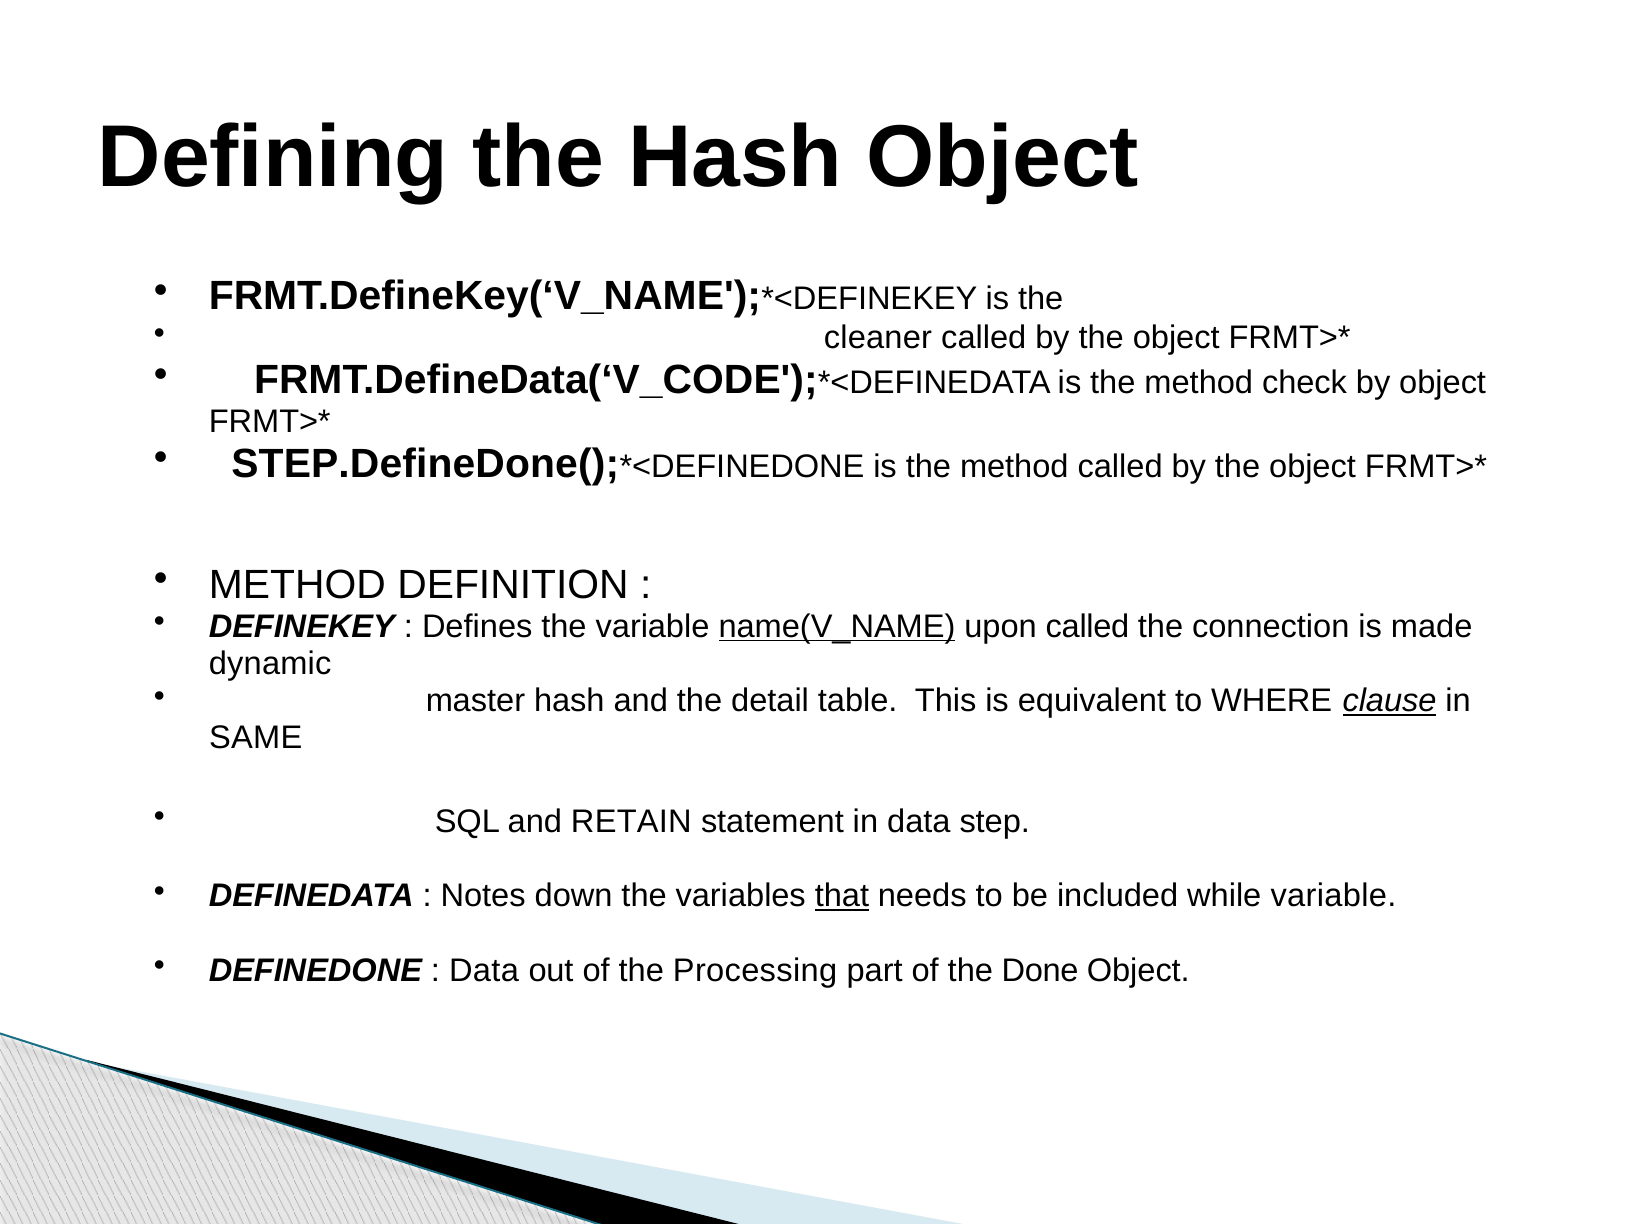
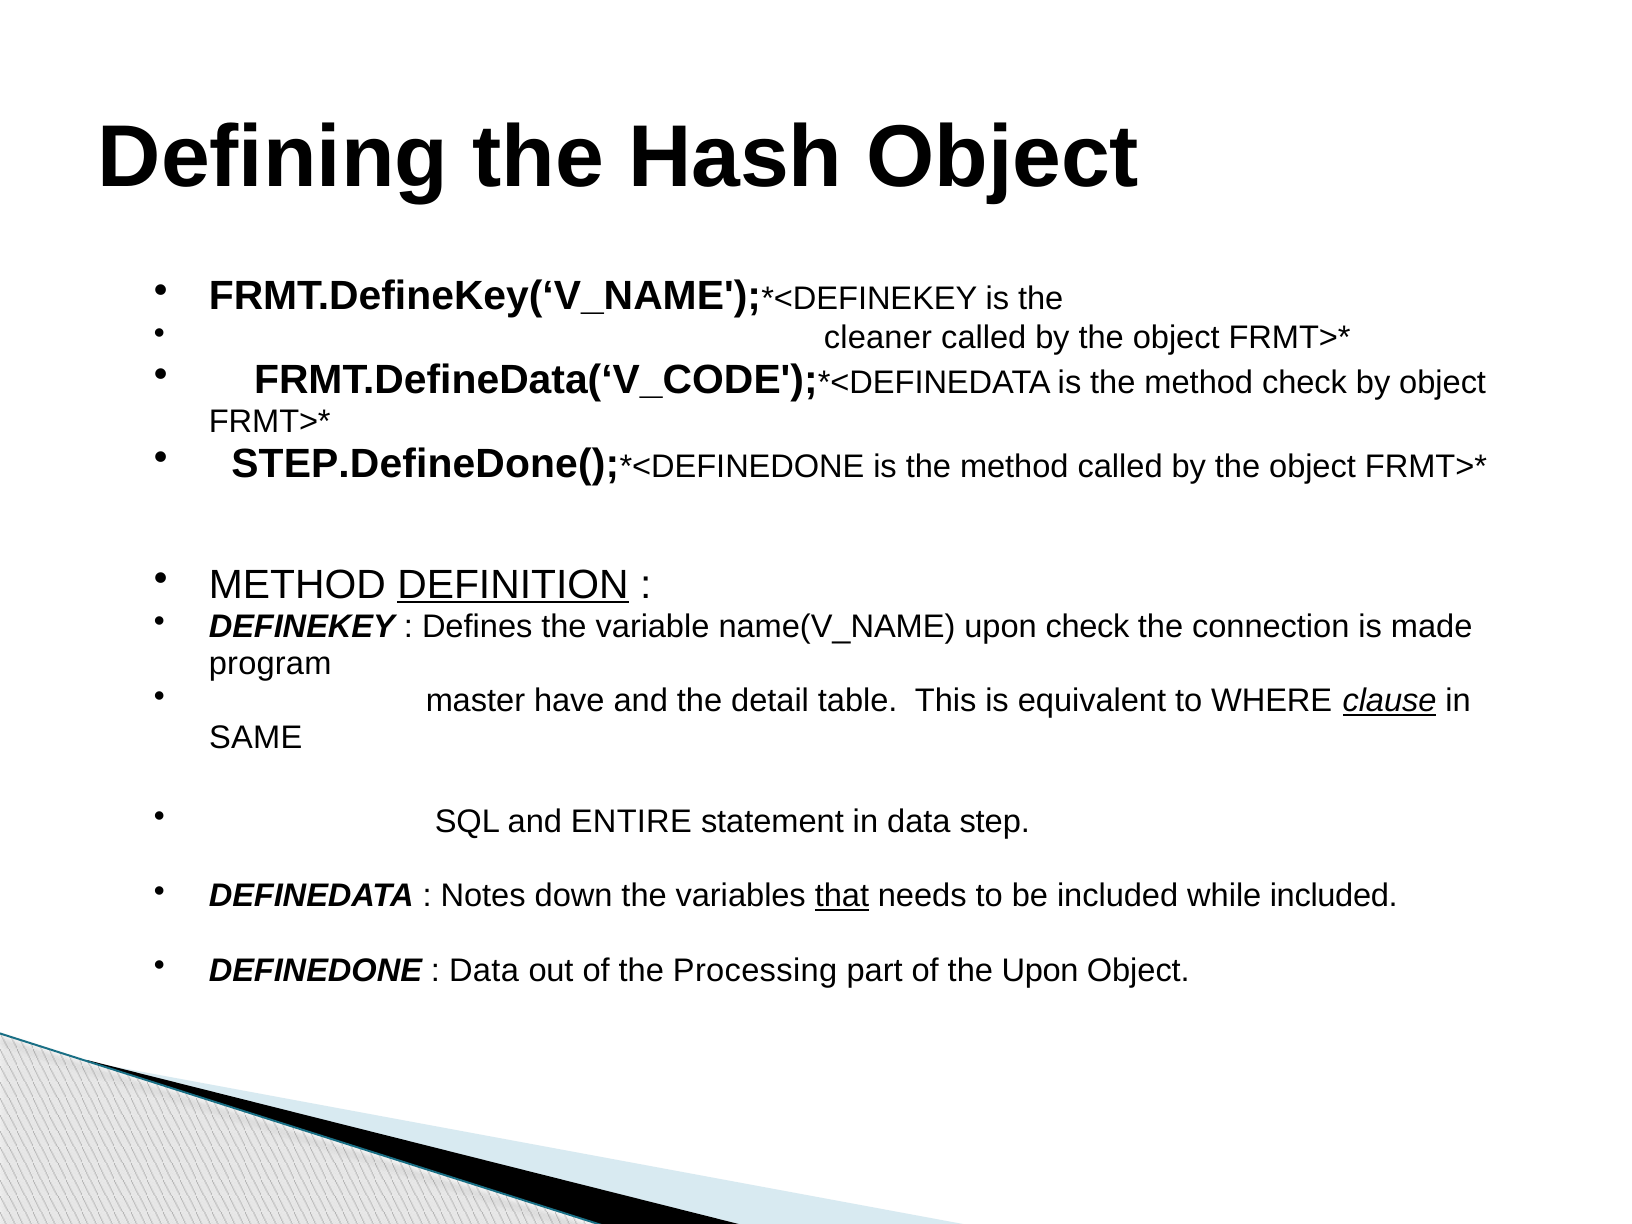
DEFINITION underline: none -> present
name(V_NAME underline: present -> none
upon called: called -> check
dynamic: dynamic -> program
master hash: hash -> have
RETAIN: RETAIN -> ENTIRE
while variable: variable -> included
the Done: Done -> Upon
